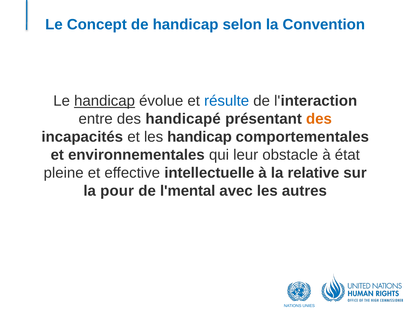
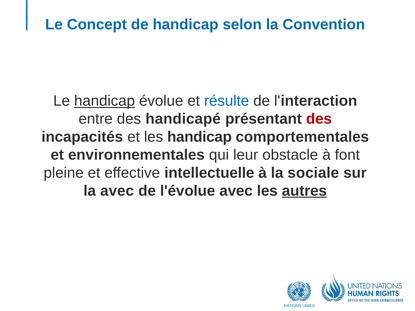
des at (319, 119) colour: orange -> red
état: état -> font
relative: relative -> sociale
la pour: pour -> avec
l'mental: l'mental -> l'évolue
autres underline: none -> present
